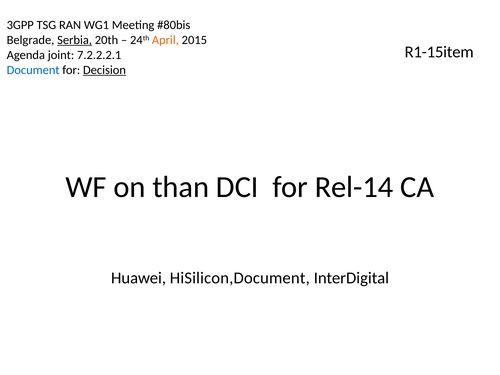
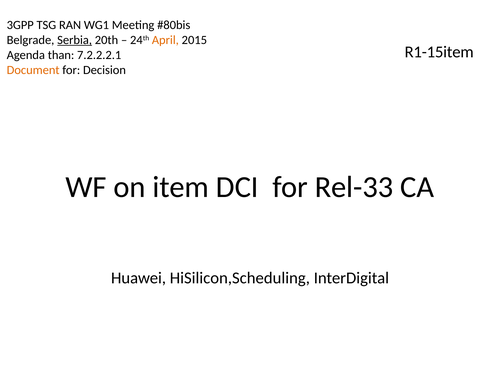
joint: joint -> than
Document colour: blue -> orange
Decision underline: present -> none
than: than -> item
Rel-14: Rel-14 -> Rel-33
HiSilicon,Document: HiSilicon,Document -> HiSilicon,Scheduling
